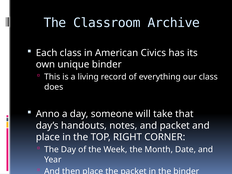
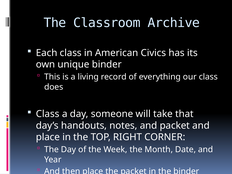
Anno at (48, 114): Anno -> Class
